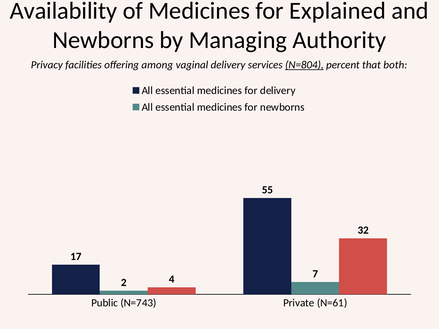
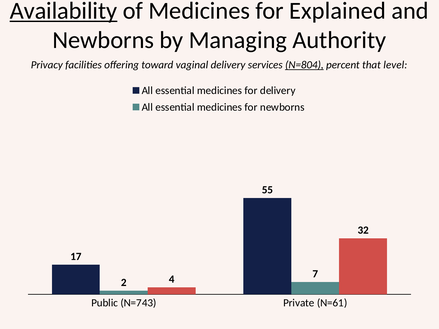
Availability underline: none -> present
among: among -> toward
both: both -> level
